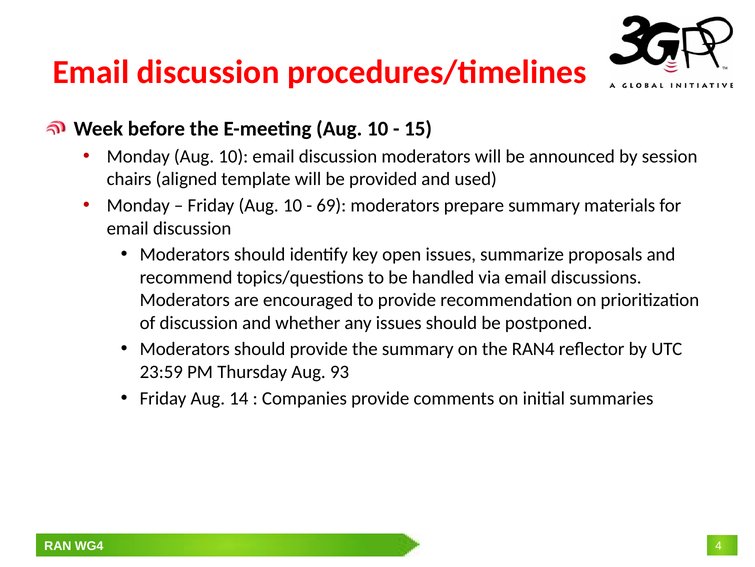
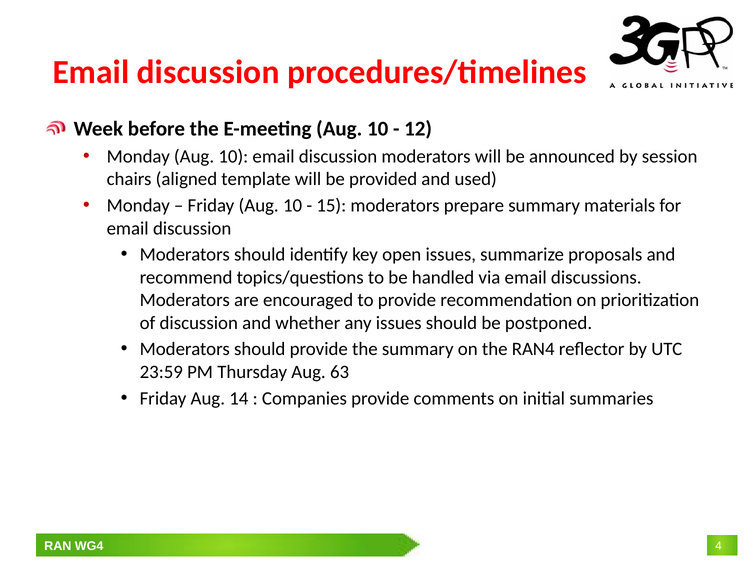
15: 15 -> 12
69: 69 -> 15
93: 93 -> 63
